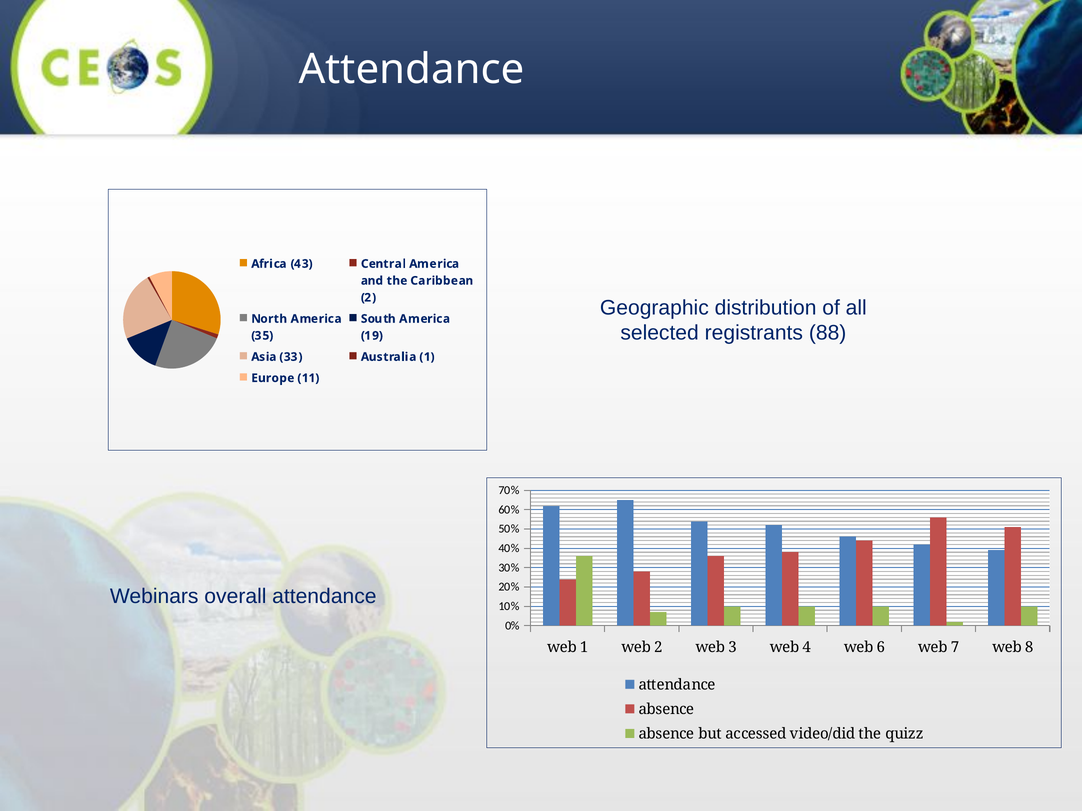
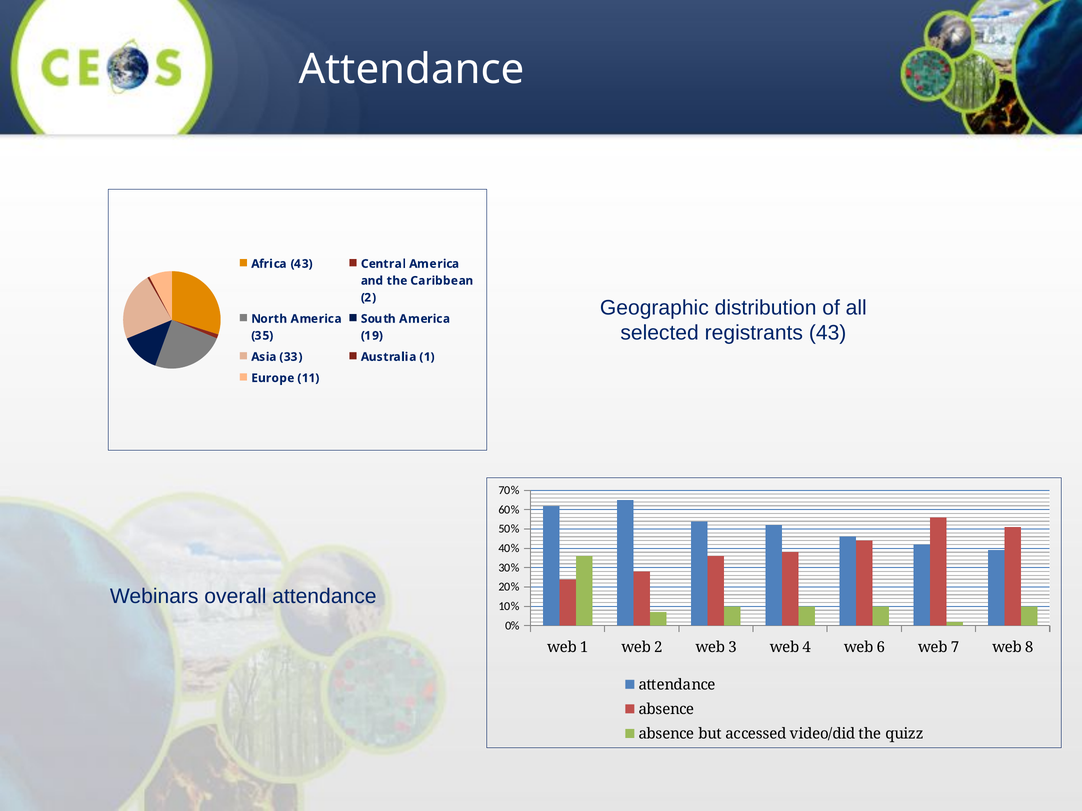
registrants 88: 88 -> 43
